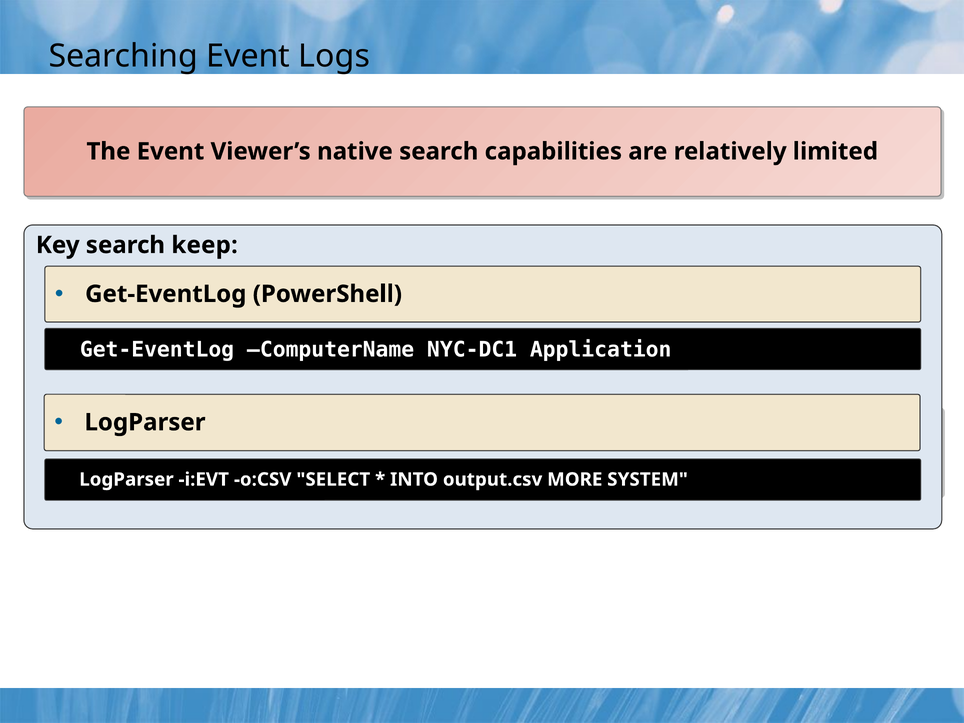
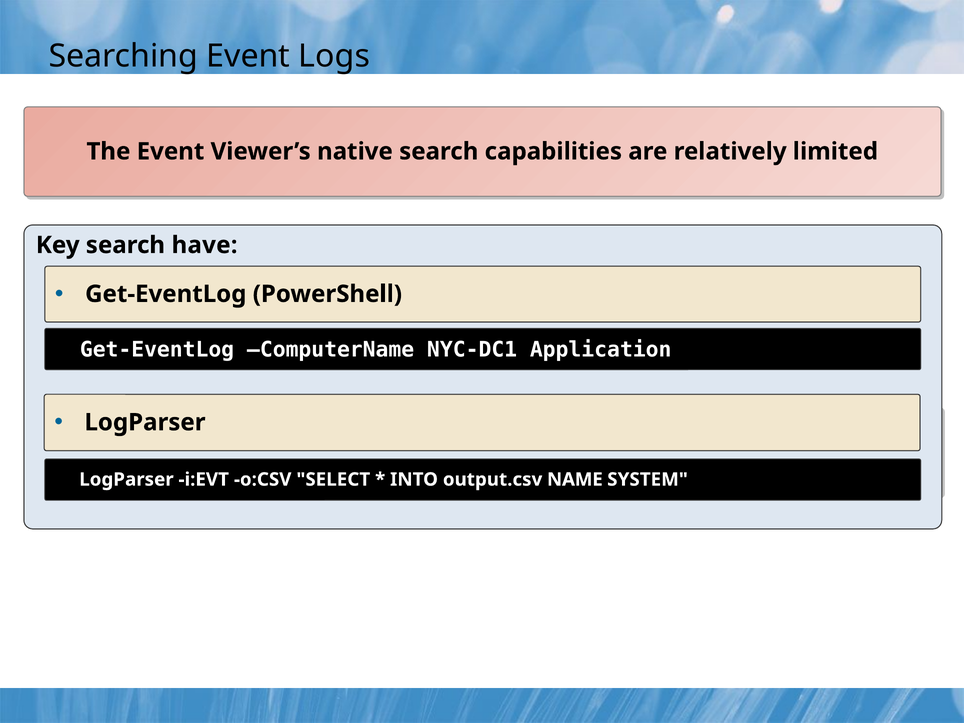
keep: keep -> have
MORE: MORE -> NAME
